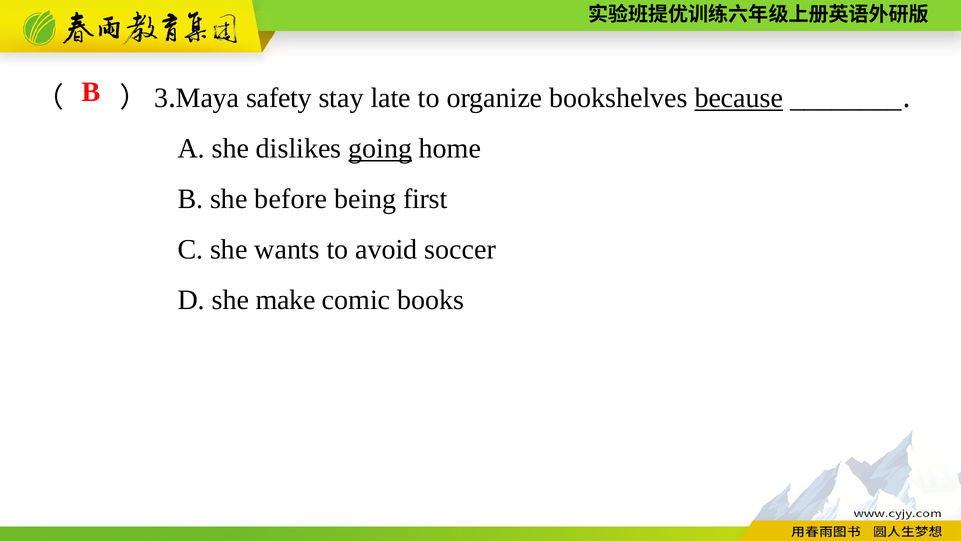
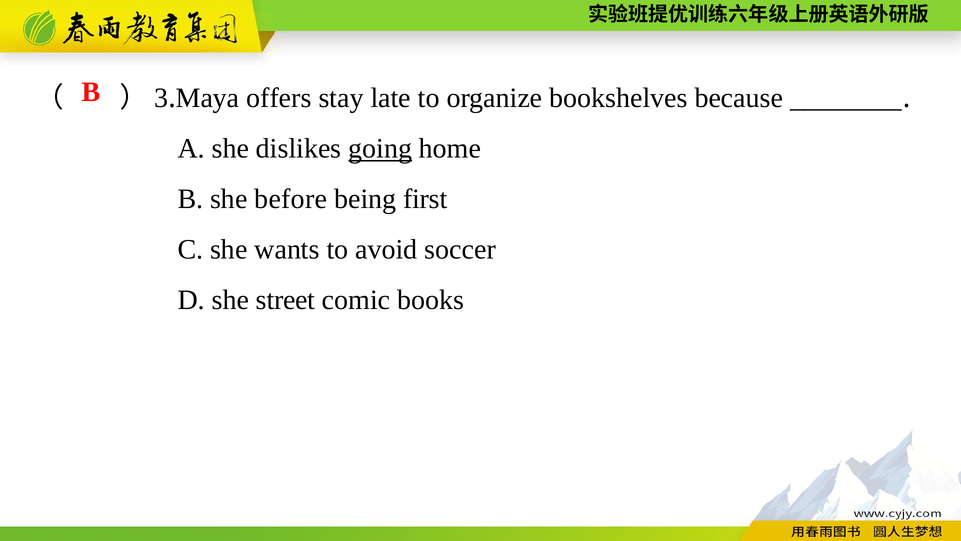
safety: safety -> offers
because underline: present -> none
make: make -> street
